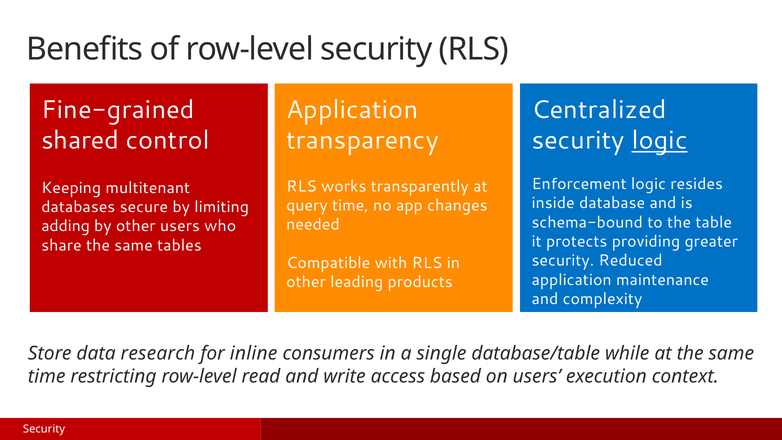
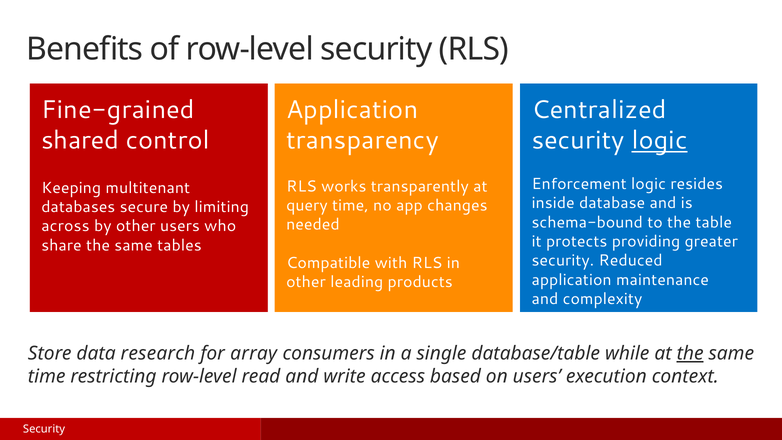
adding: adding -> across
inline: inline -> array
the at (690, 353) underline: none -> present
